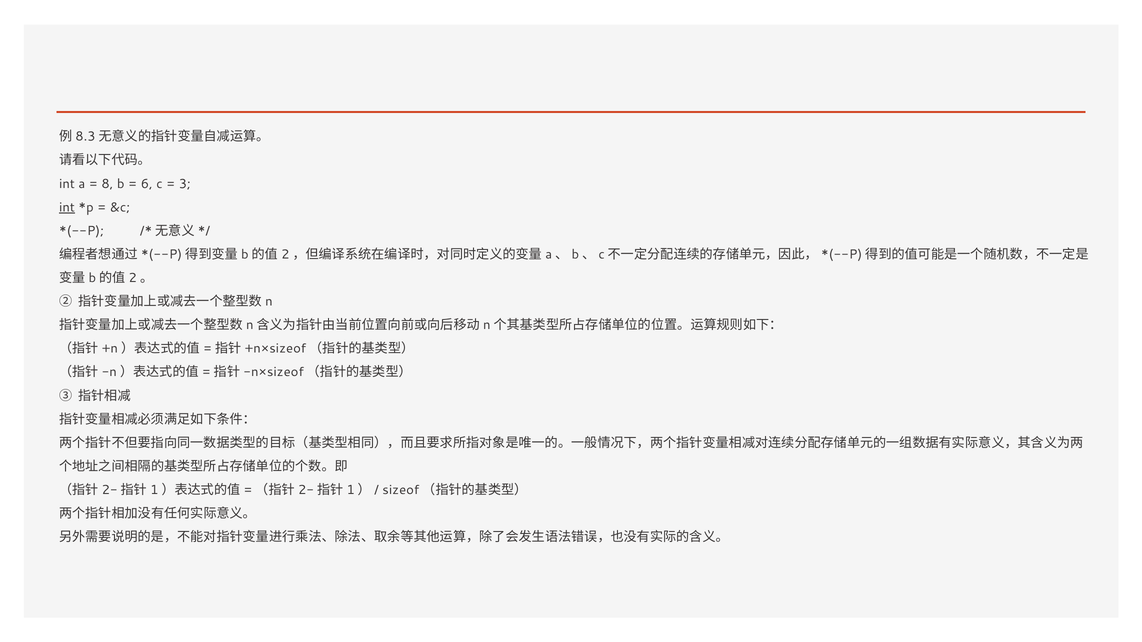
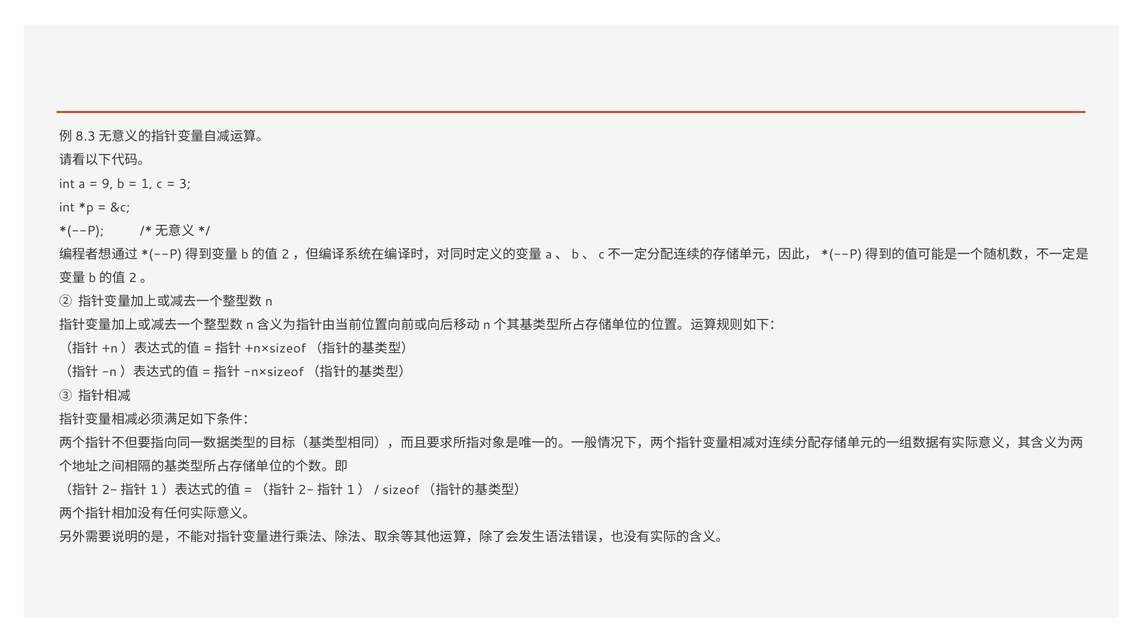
8: 8 -> 9
6: 6 -> 1
int at (67, 207) underline: present -> none
